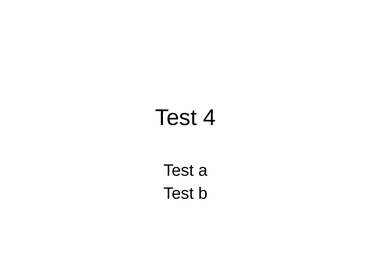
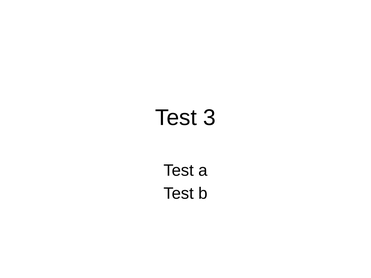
4: 4 -> 3
